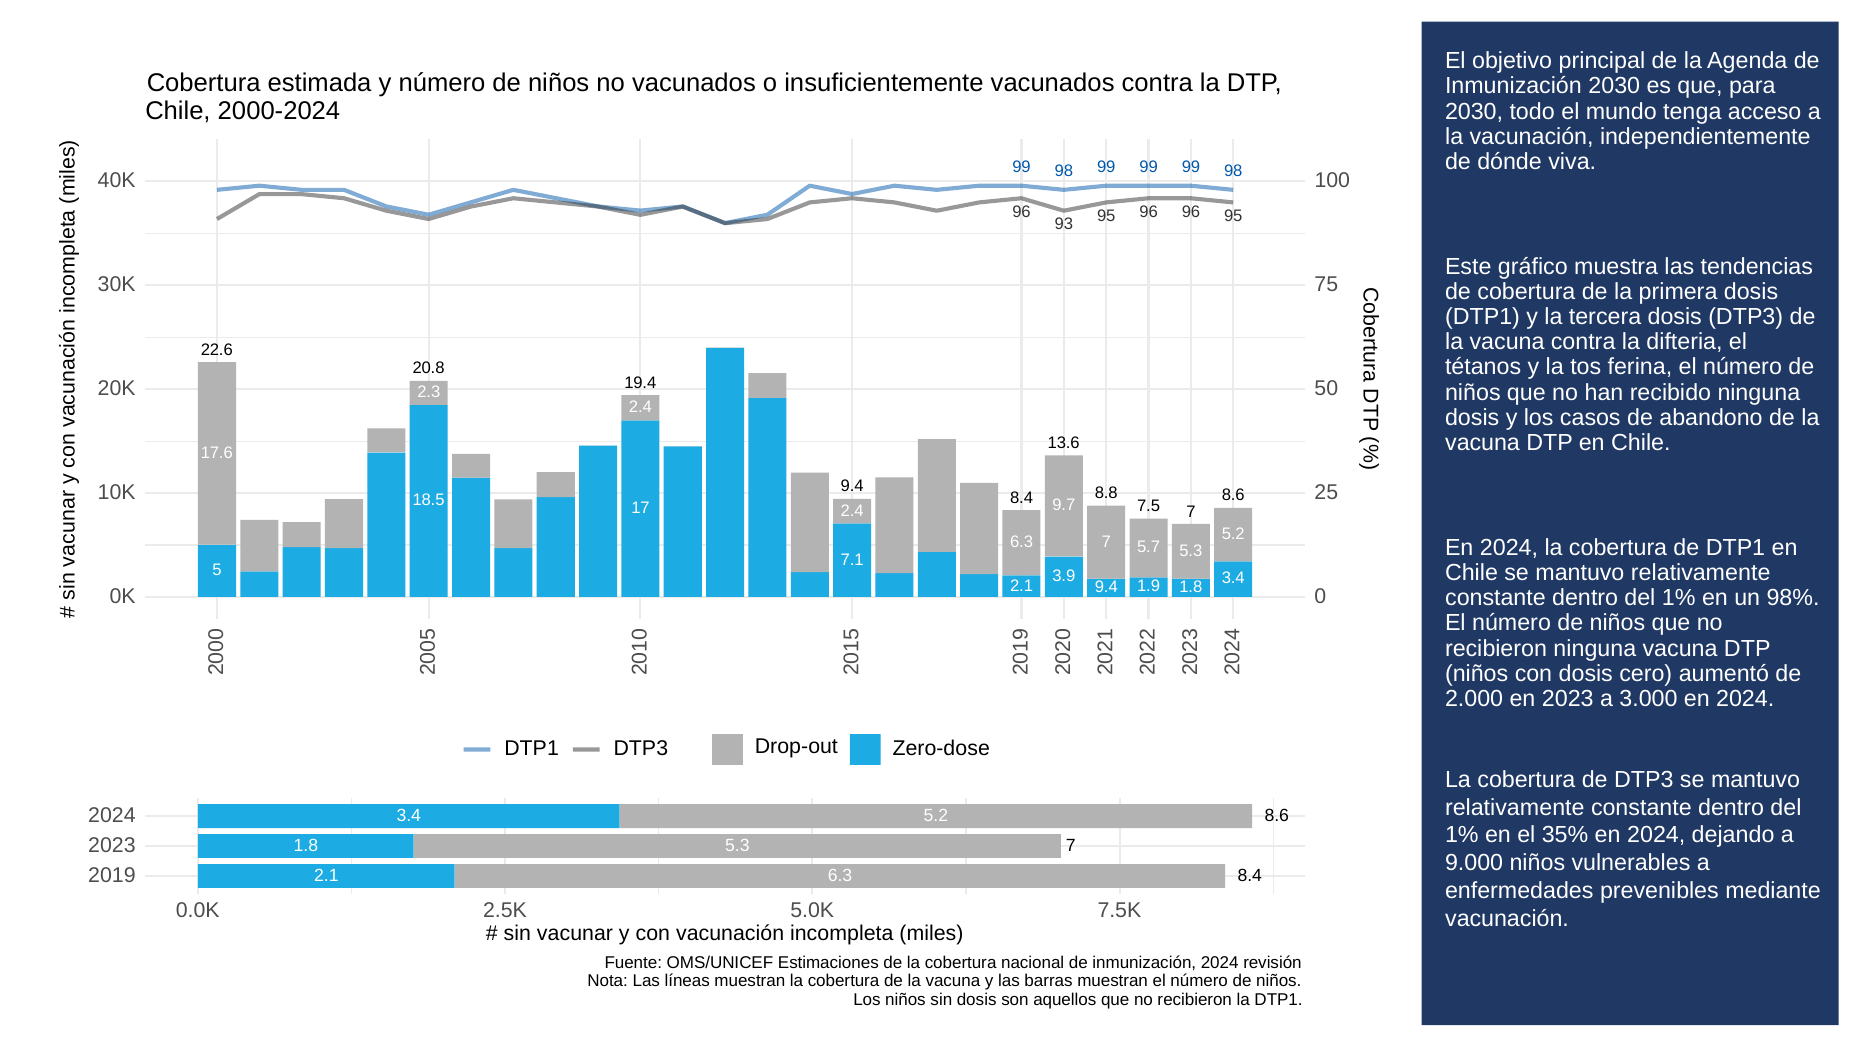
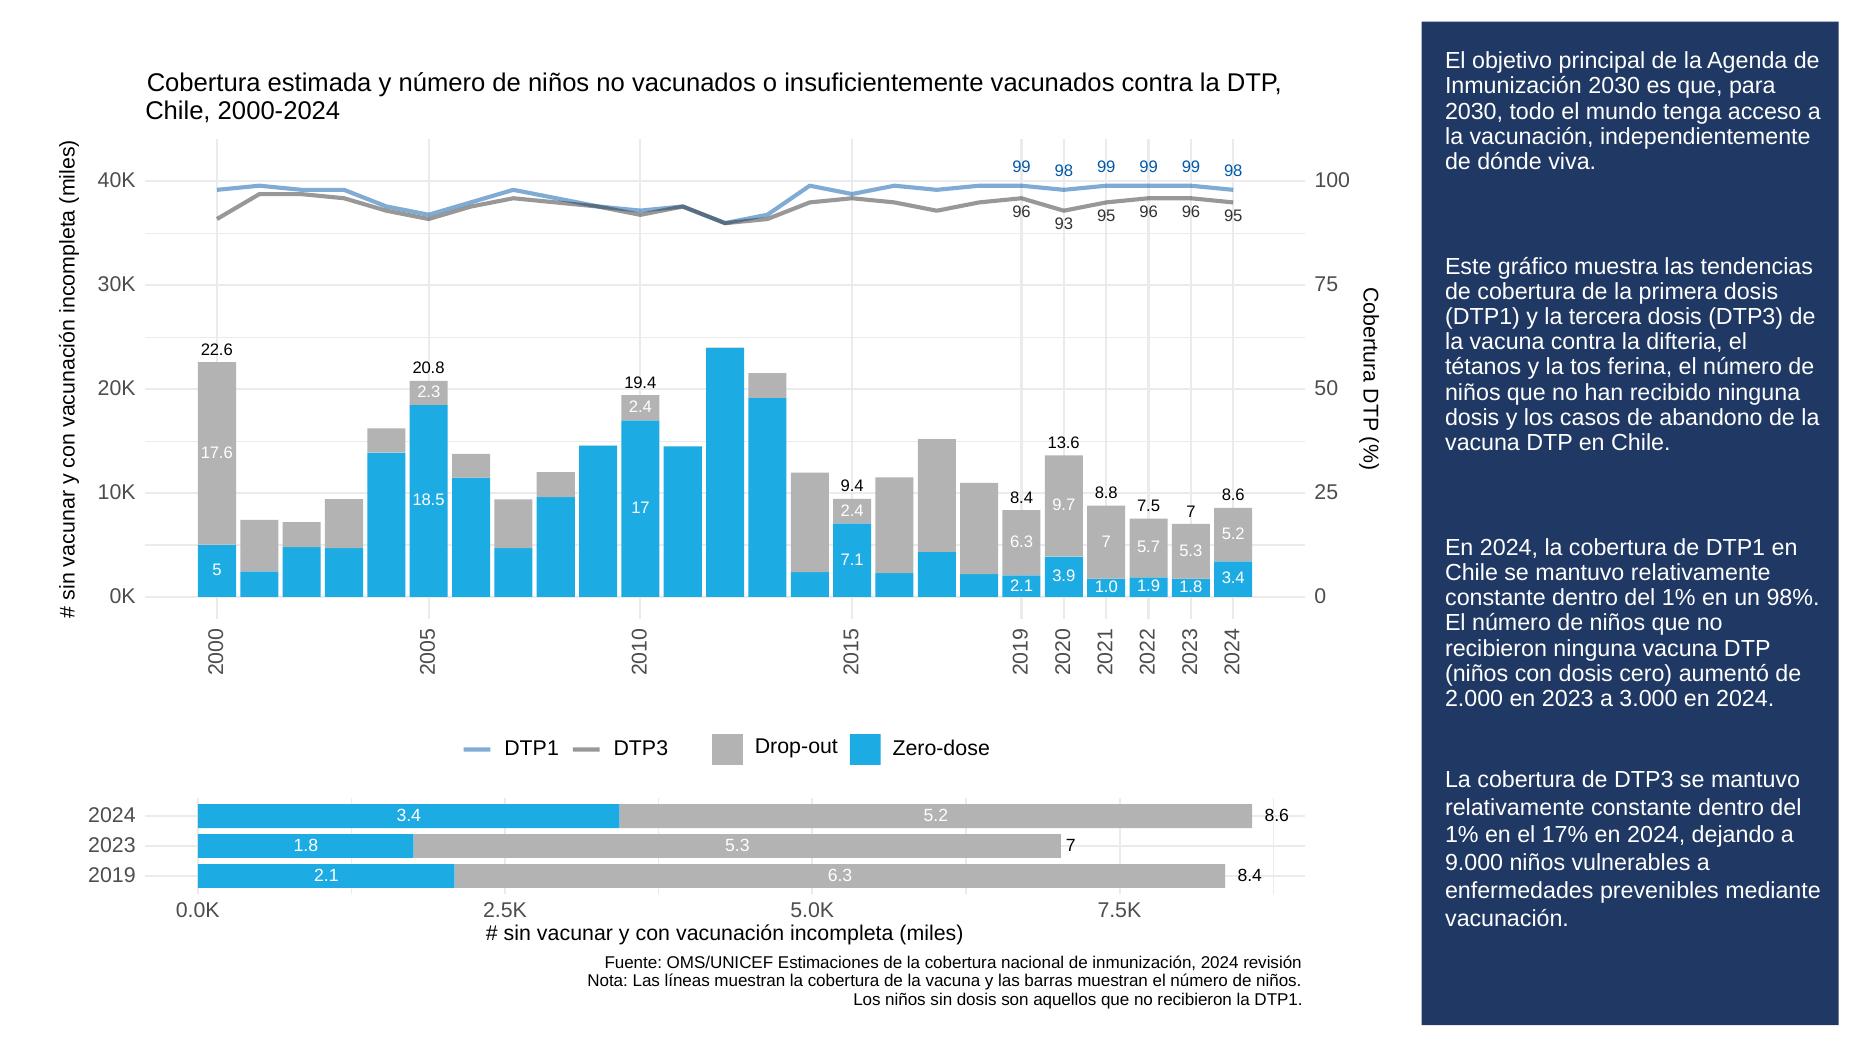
9.4 at (1106, 587): 9.4 -> 1.0
35%: 35% -> 17%
